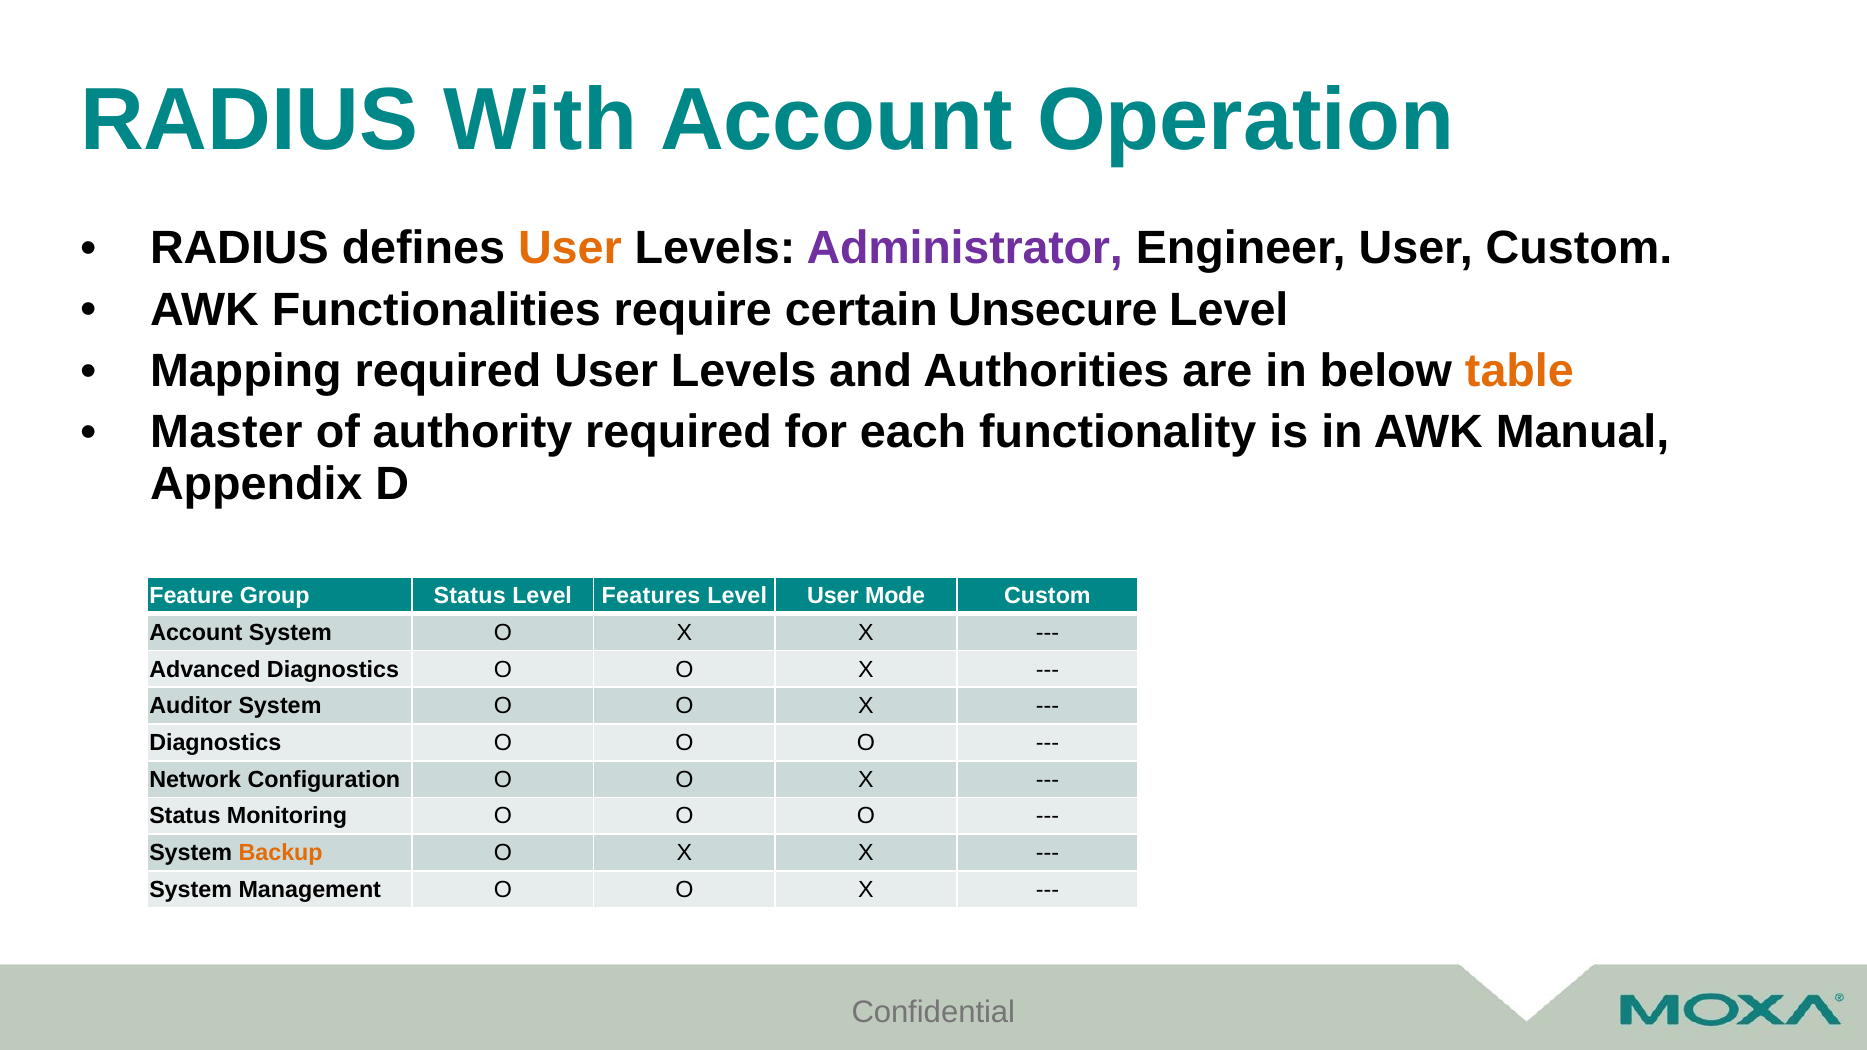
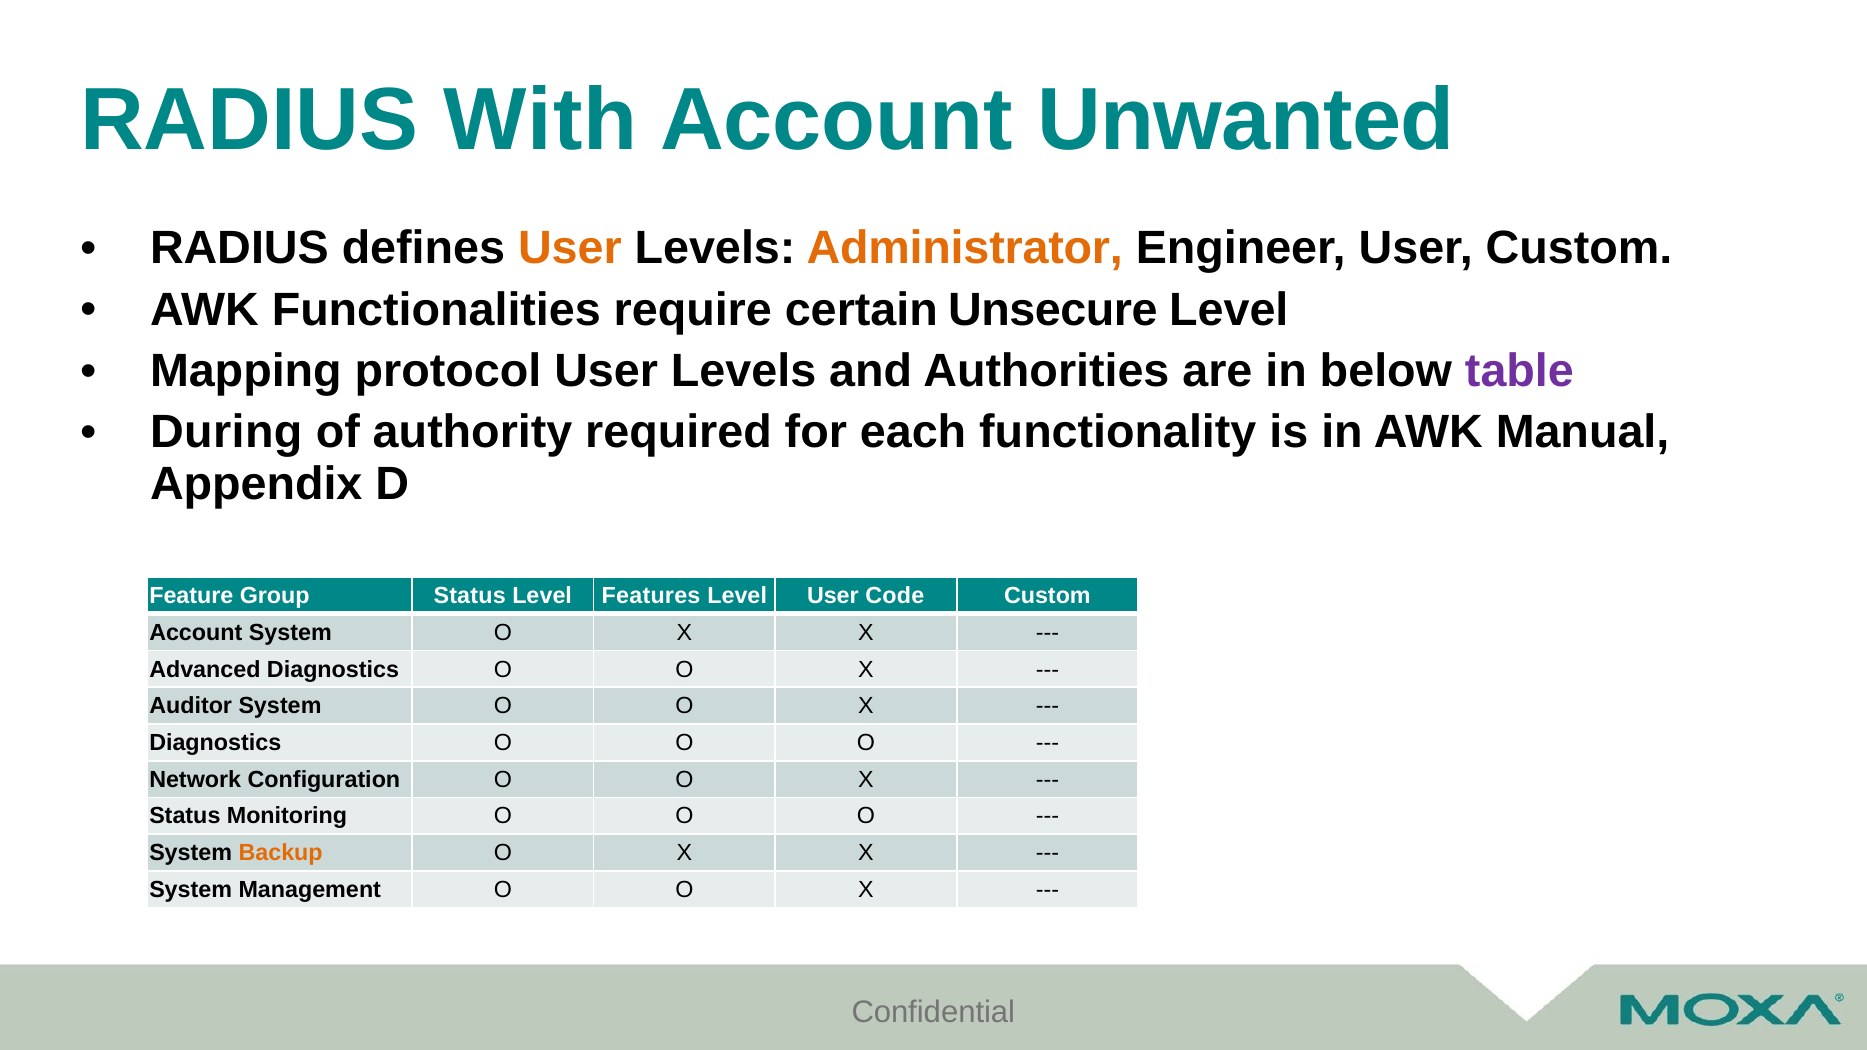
Operation: Operation -> Unwanted
Administrator colour: purple -> orange
Mapping required: required -> protocol
table colour: orange -> purple
Master: Master -> During
Mode: Mode -> Code
